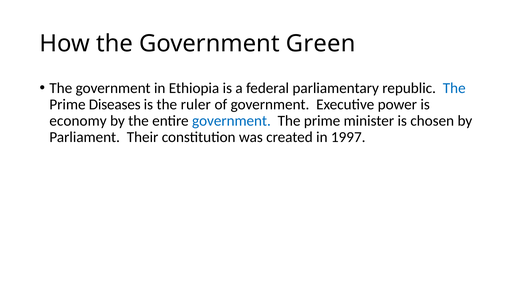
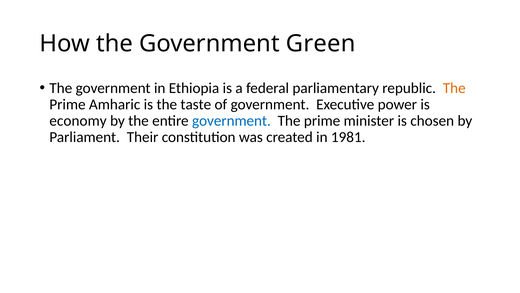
The at (454, 88) colour: blue -> orange
Diseases: Diseases -> Amharic
ruler: ruler -> taste
1997: 1997 -> 1981
